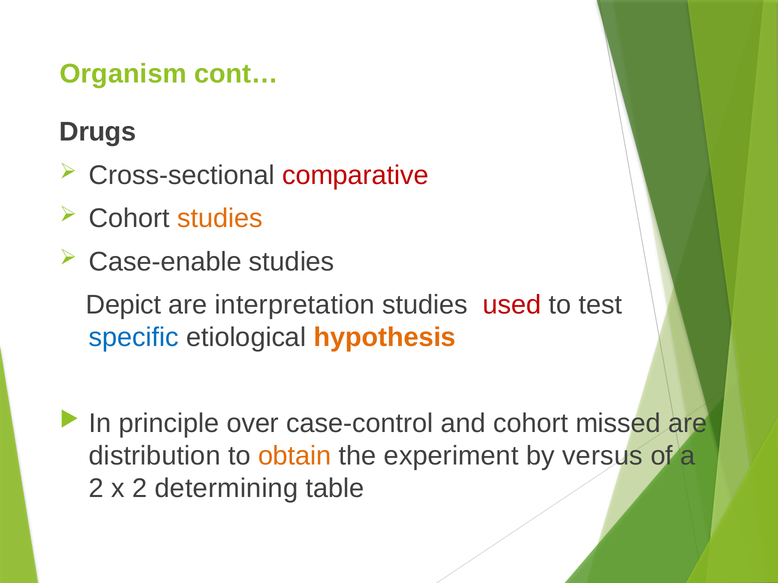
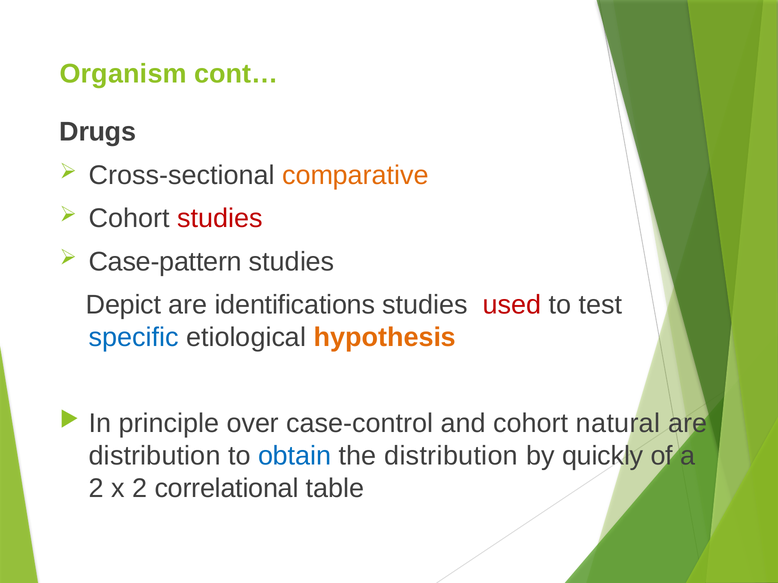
comparative colour: red -> orange
studies at (220, 219) colour: orange -> red
Case-enable: Case-enable -> Case-pattern
interpretation: interpretation -> identifications
missed: missed -> natural
obtain colour: orange -> blue
the experiment: experiment -> distribution
versus: versus -> quickly
determining: determining -> correlational
